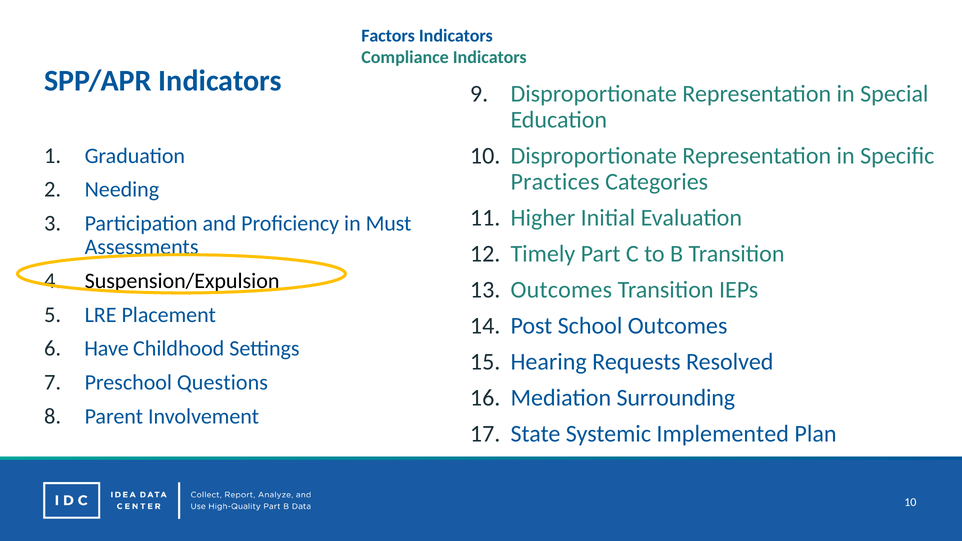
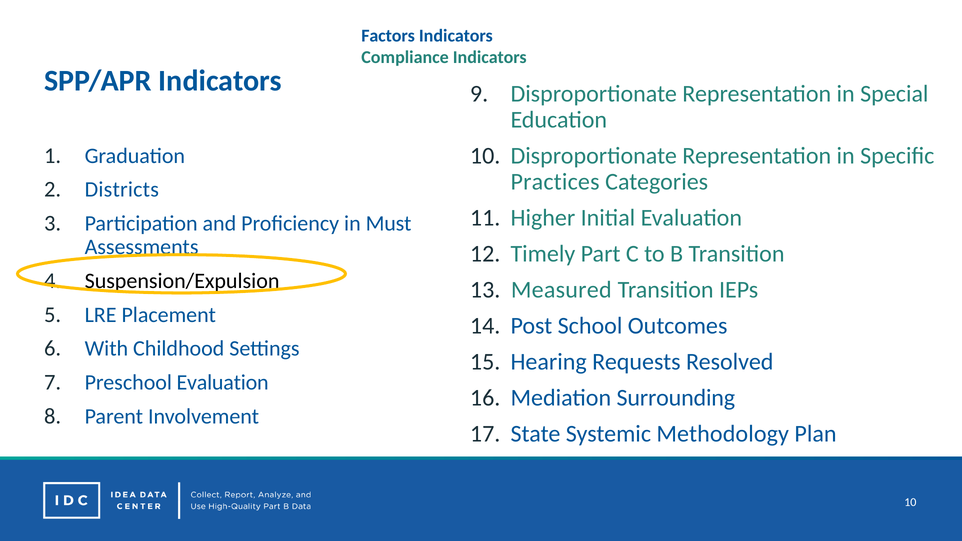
Needing: Needing -> Districts
Outcomes at (561, 290): Outcomes -> Measured
Have: Have -> With
Preschool Questions: Questions -> Evaluation
Implemented: Implemented -> Methodology
